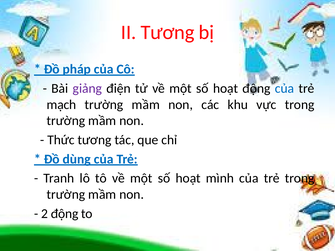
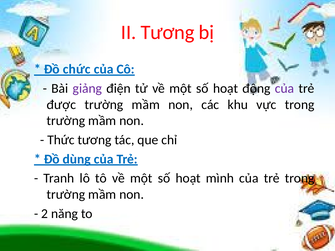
pháp: pháp -> chức
của at (285, 89) colour: blue -> purple
mạch: mạch -> được
2 động: động -> năng
